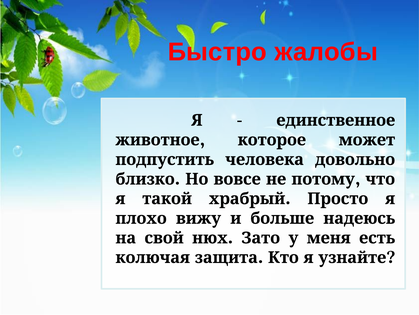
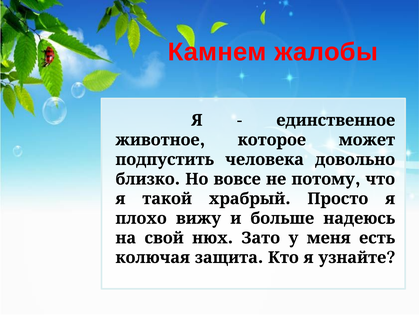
Быстро: Быстро -> Камнем
